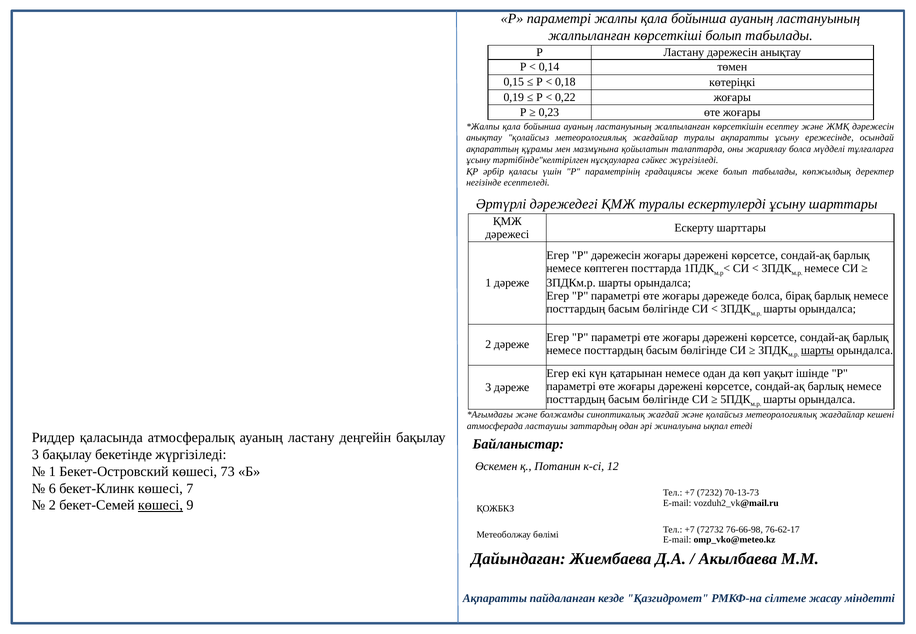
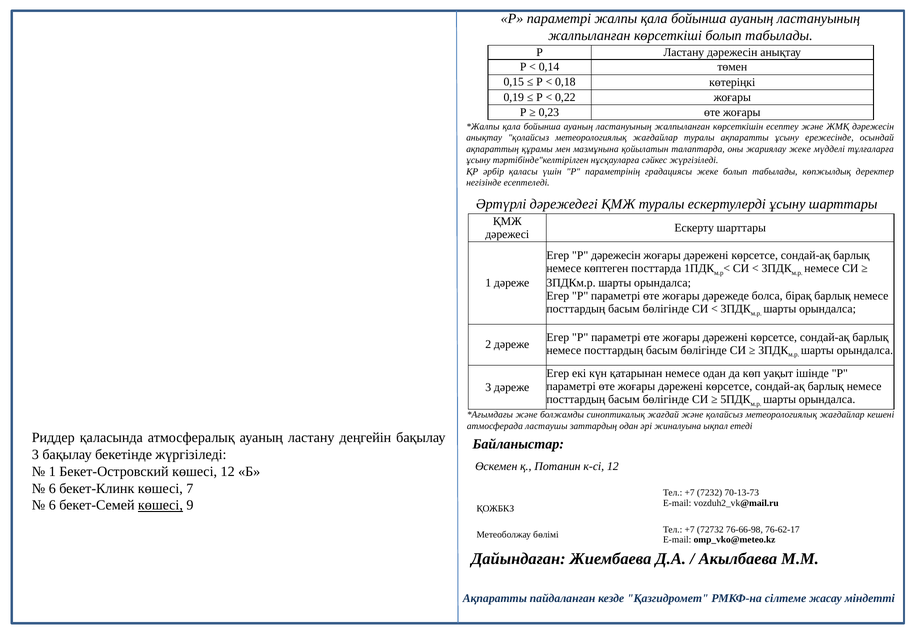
жариялау болса: болса -> жеке
шарты at (817, 350) underline: present -> none
көшесі 73: 73 -> 12
2 at (52, 505): 2 -> 6
